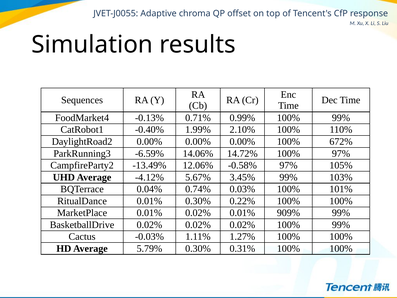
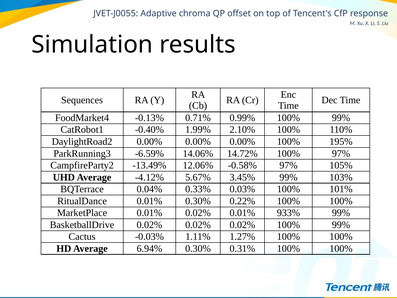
672%: 672% -> 195%
0.74%: 0.74% -> 0.33%
909%: 909% -> 933%
5.79%: 5.79% -> 6.94%
